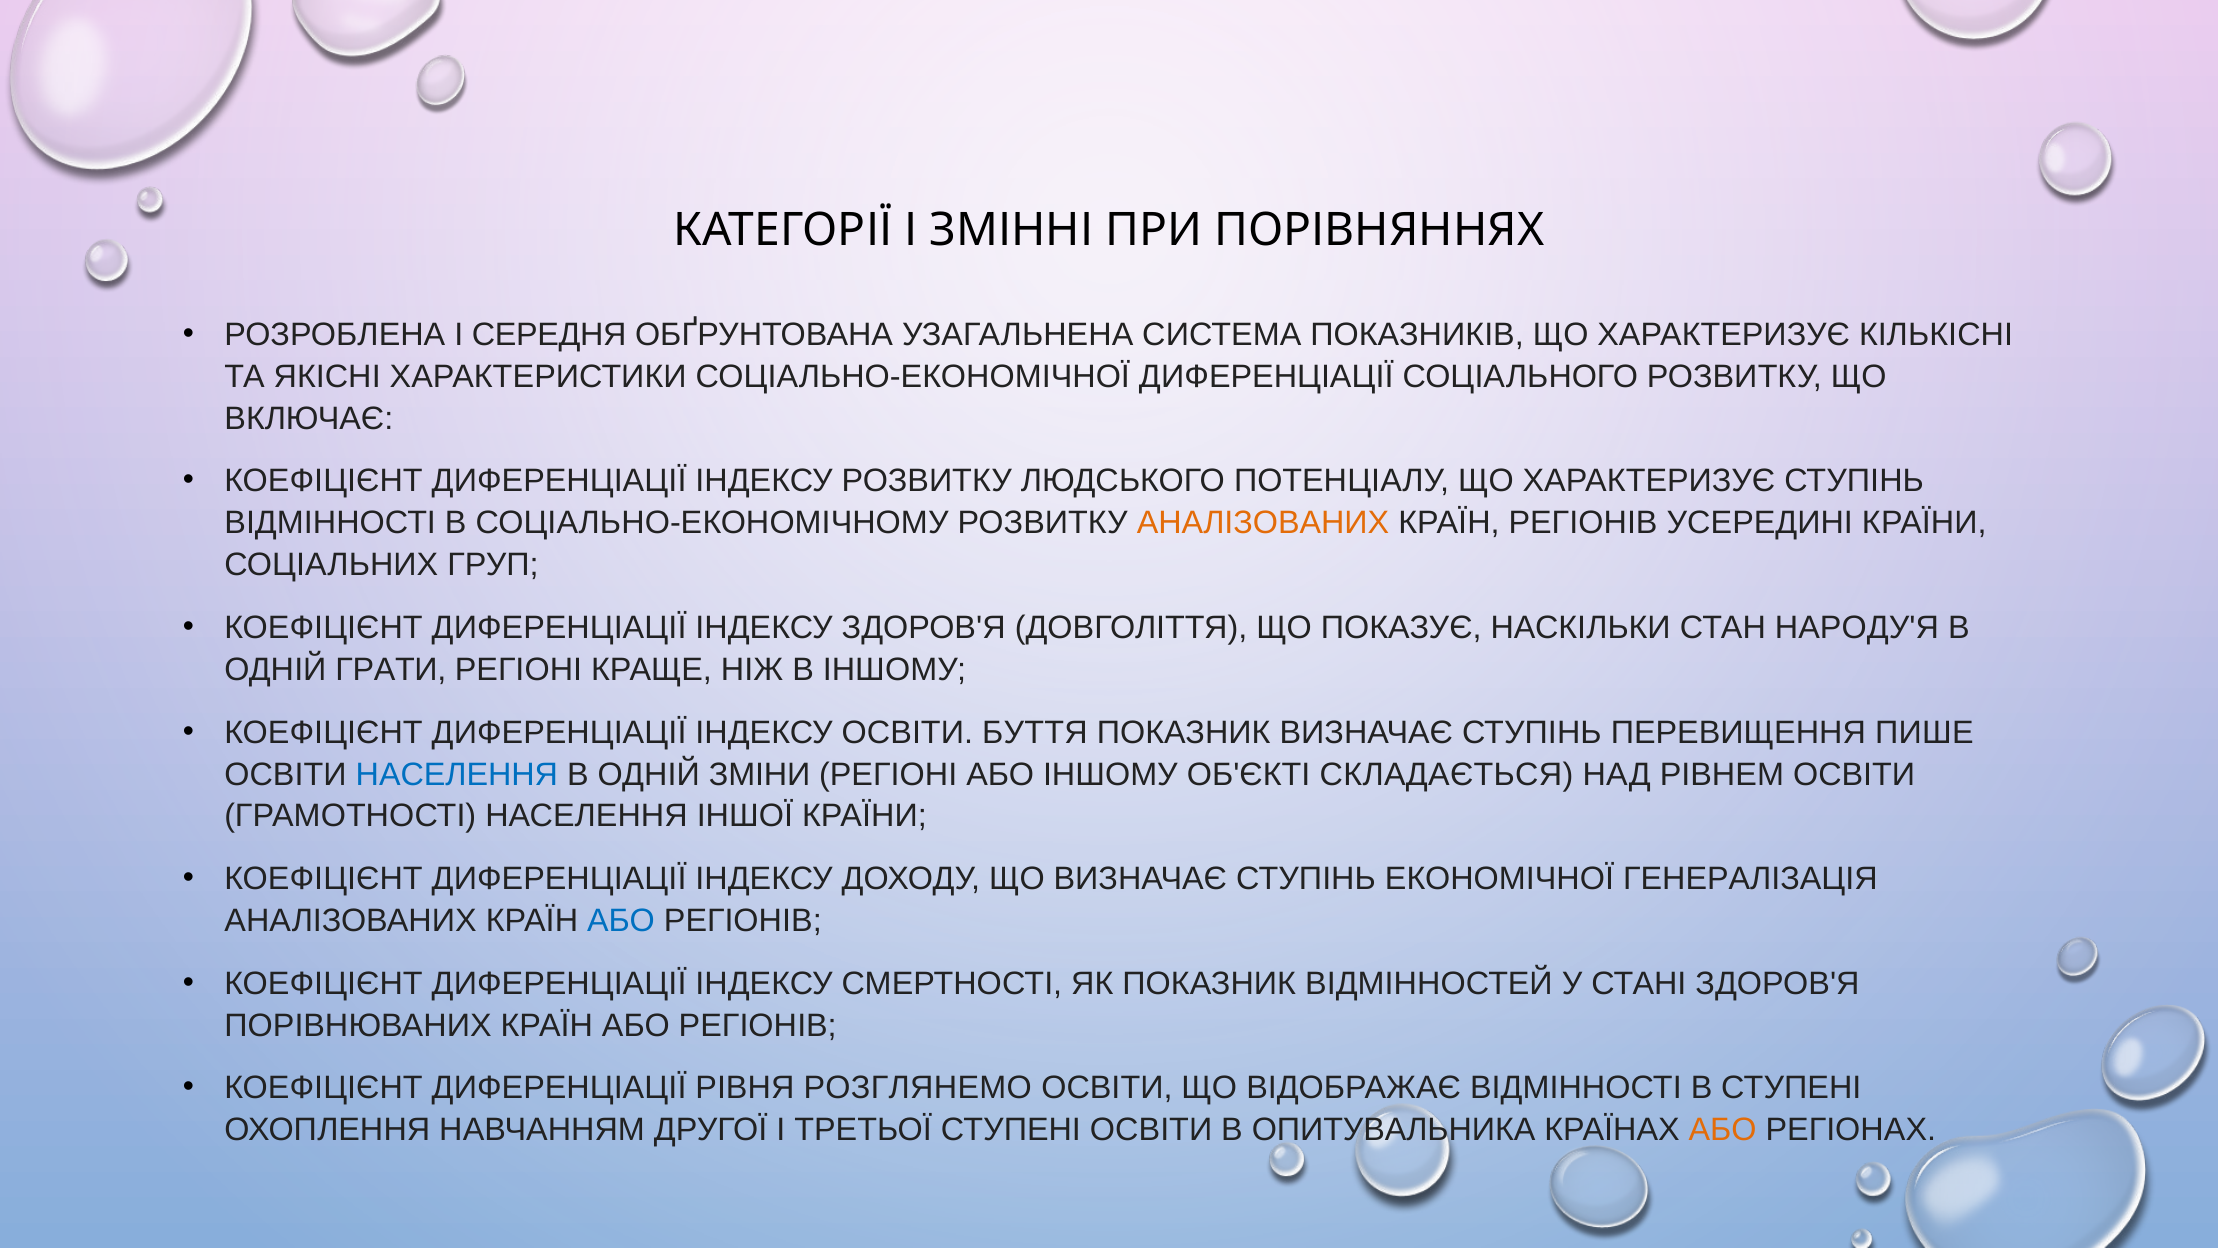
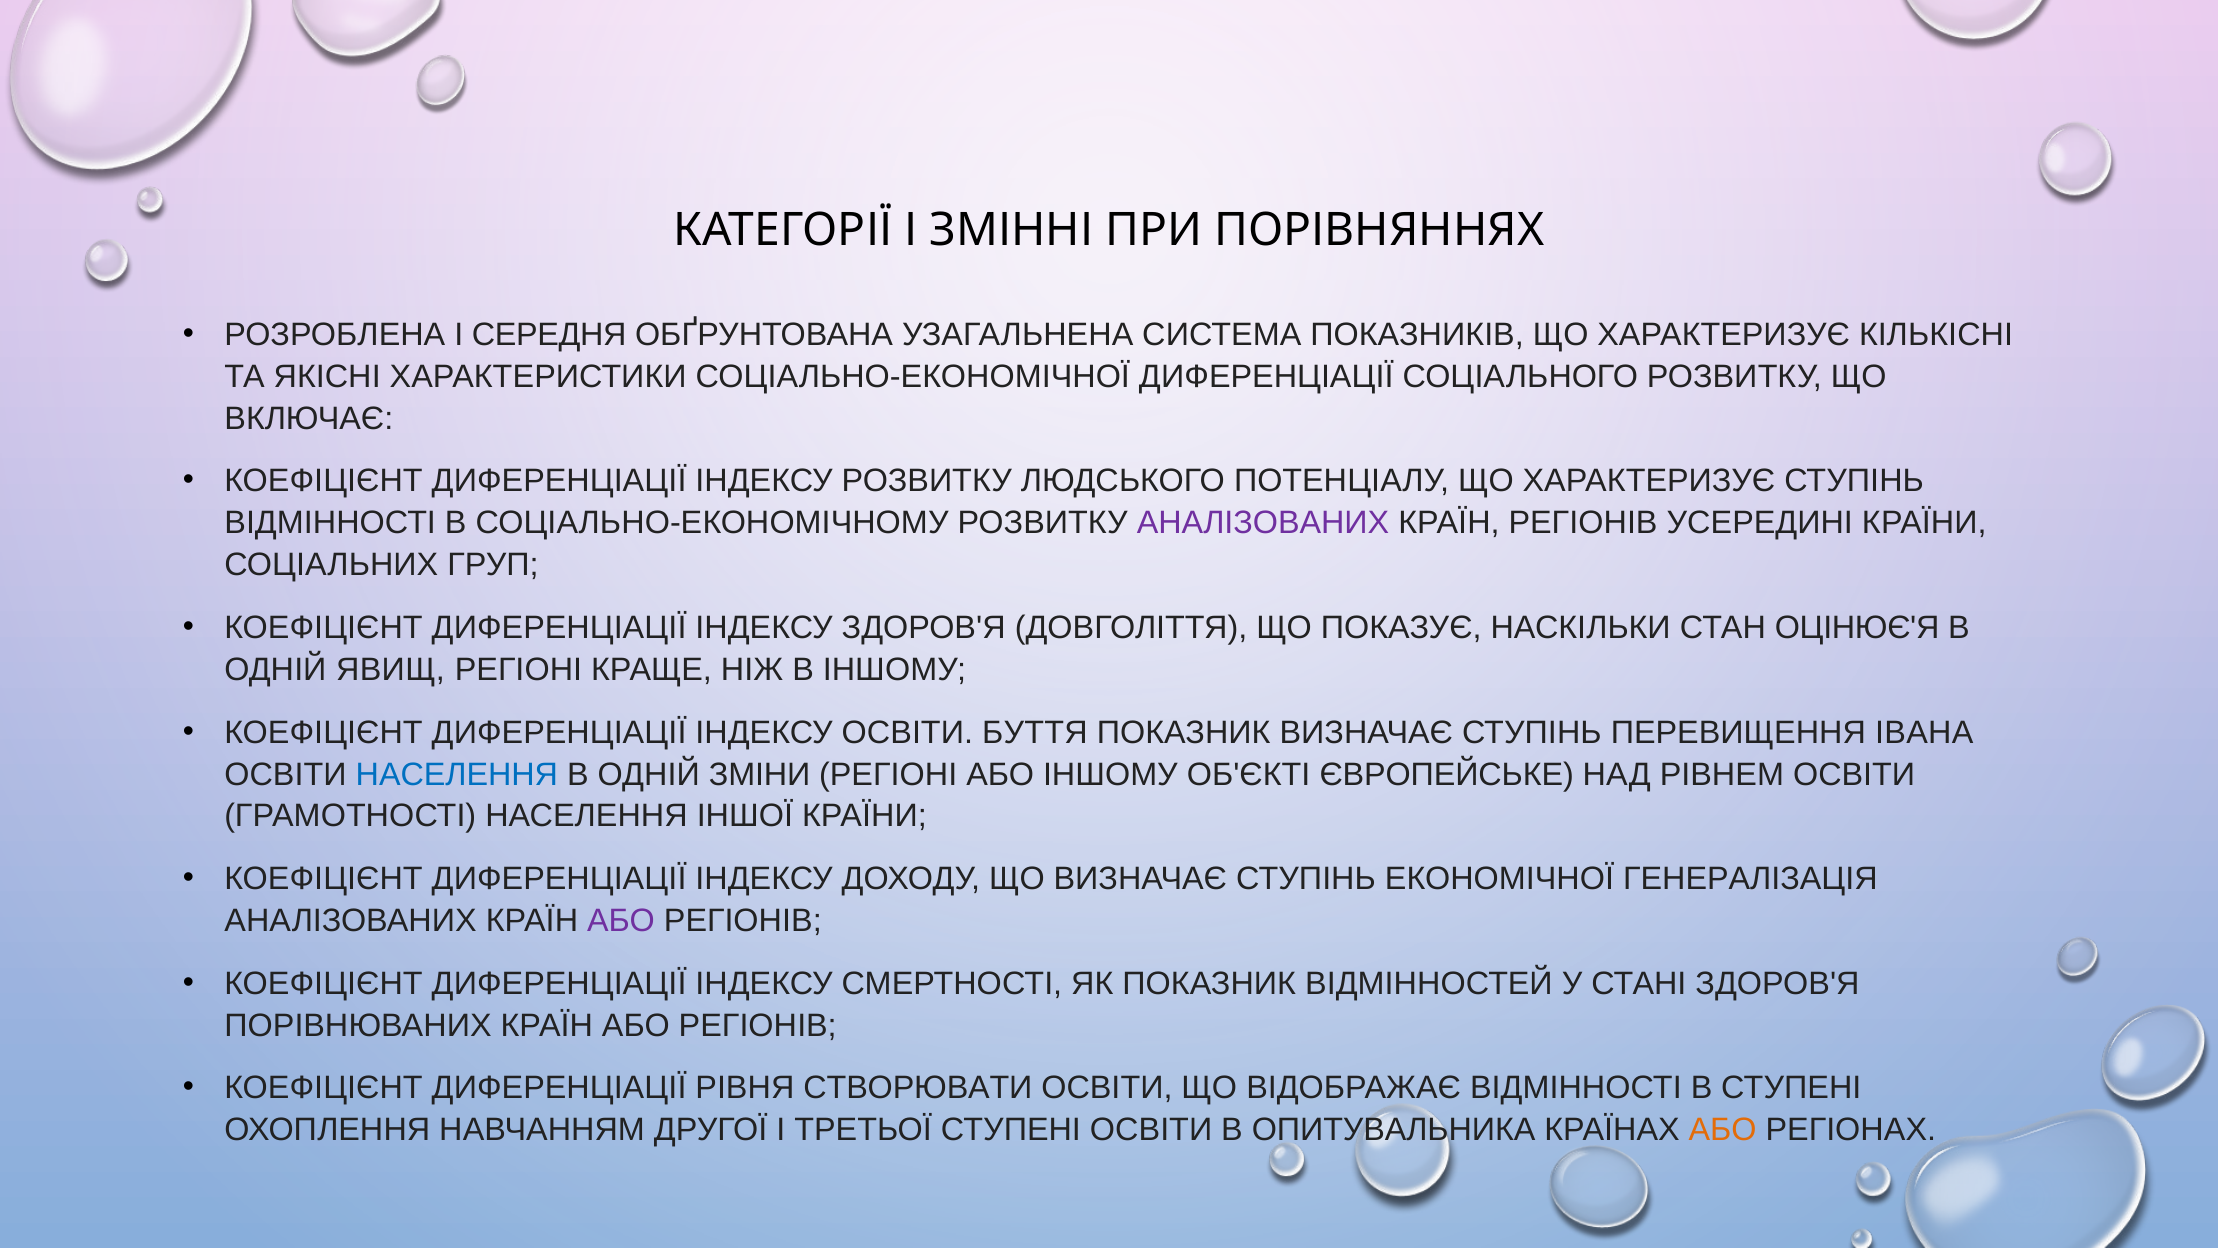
АНАЛІЗОВАНИХ at (1263, 523) colour: orange -> purple
НАРОДУ'Я: НАРОДУ'Я -> ОЦІНЮЄ'Я
ГРАТИ: ГРАТИ -> ЯВИЩ
ПИШЕ: ПИШЕ -> ІВАНА
СКЛАДАЄТЬСЯ: СКЛАДАЄТЬСЯ -> ЄВРОПЕЙСЬКЕ
АБО at (621, 921) colour: blue -> purple
РОЗГЛЯНЕМО: РОЗГЛЯНЕМО -> СТВОРЮВАТИ
